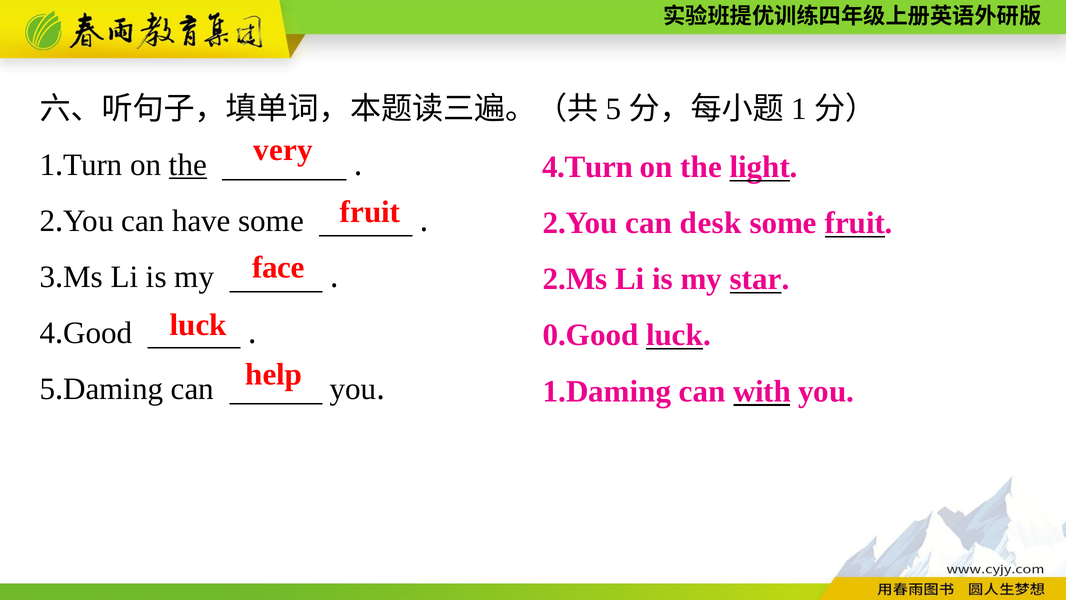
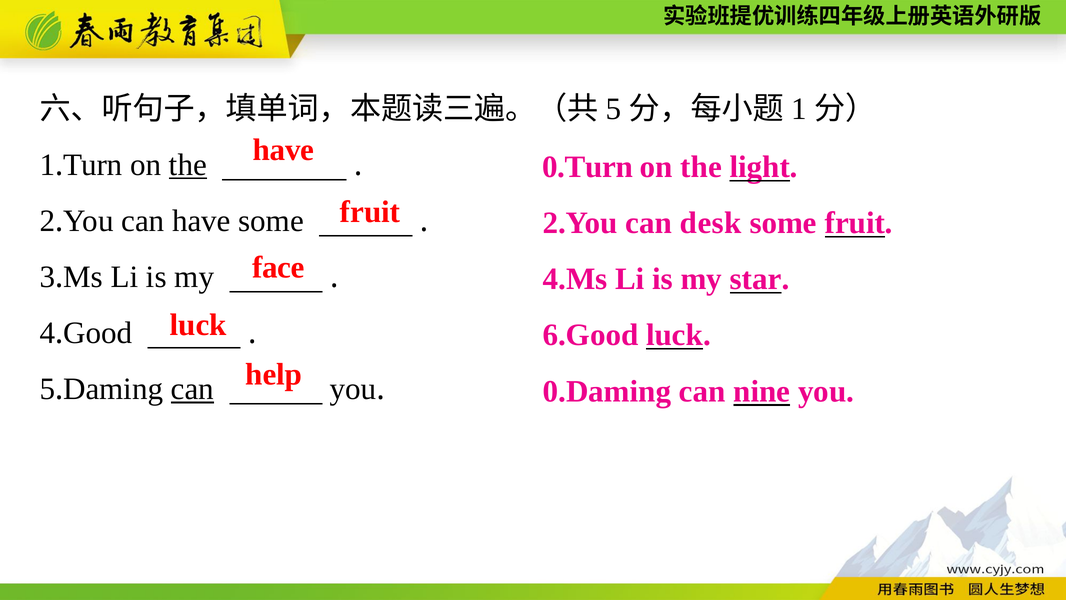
very at (283, 150): very -> have
4.Turn: 4.Turn -> 0.Turn
2.Ms: 2.Ms -> 4.Ms
0.Good: 0.Good -> 6.Good
can at (192, 389) underline: none -> present
1.Daming: 1.Daming -> 0.Daming
with: with -> nine
